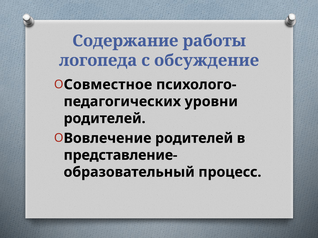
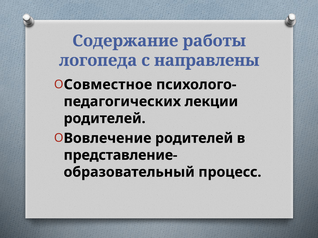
обсуждение: обсуждение -> направлены
уровни: уровни -> лекции
